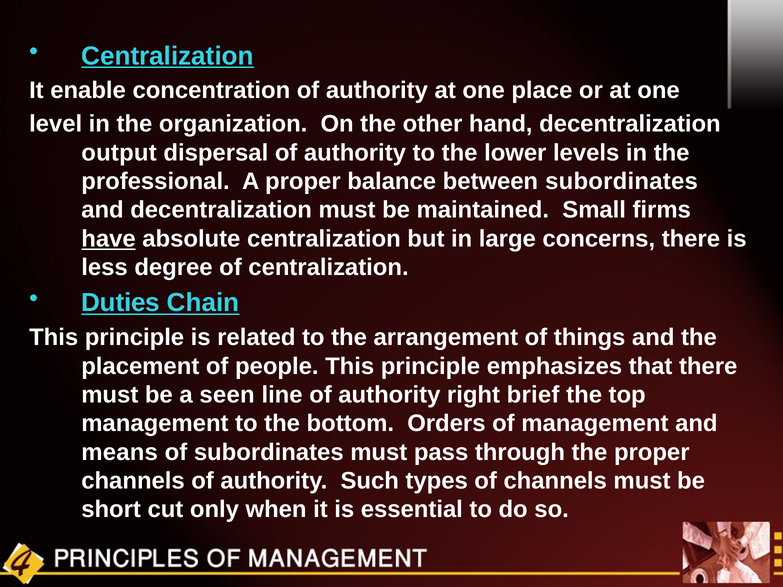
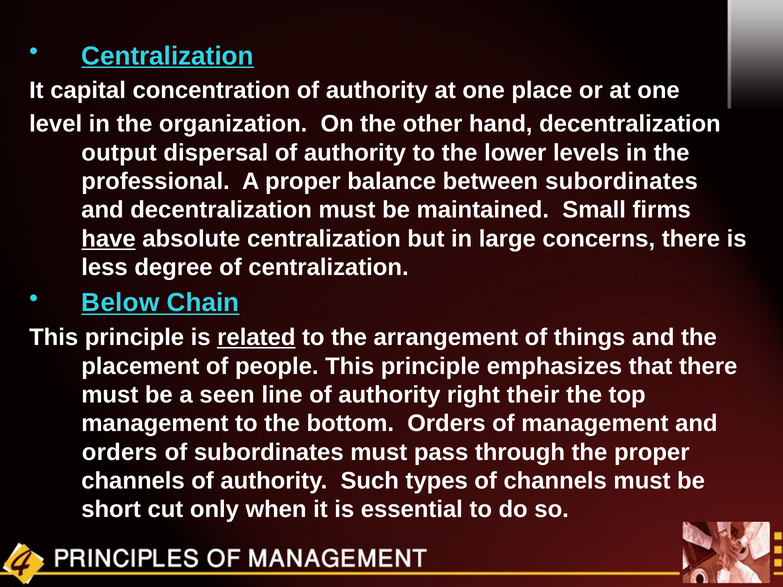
enable: enable -> capital
Duties: Duties -> Below
related underline: none -> present
brief: brief -> their
means at (120, 452): means -> orders
